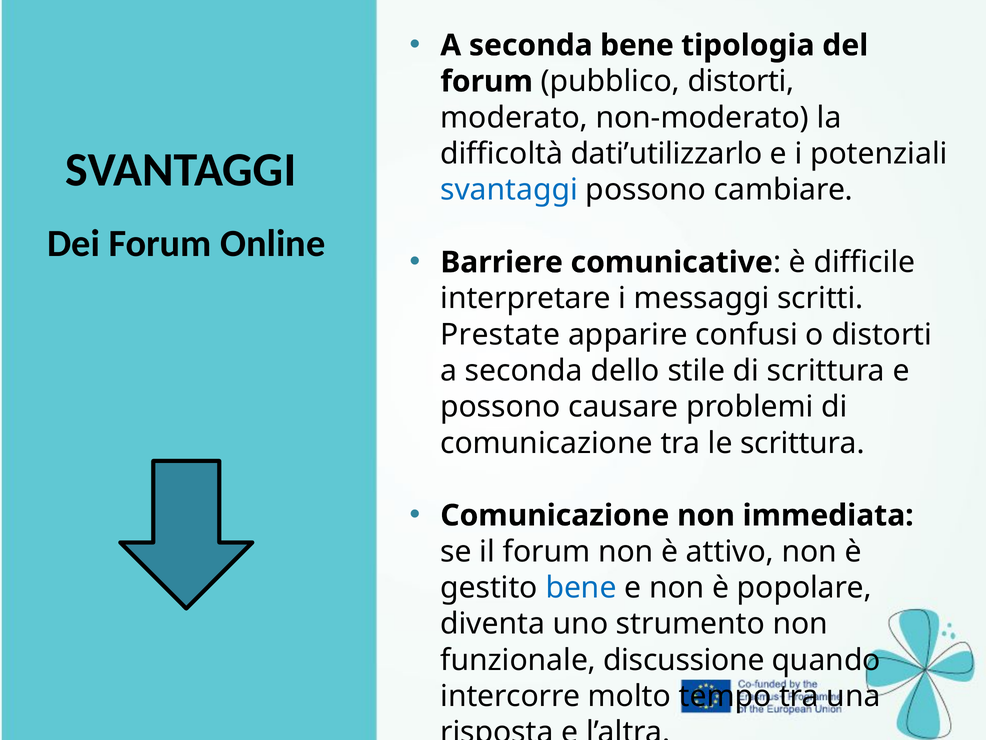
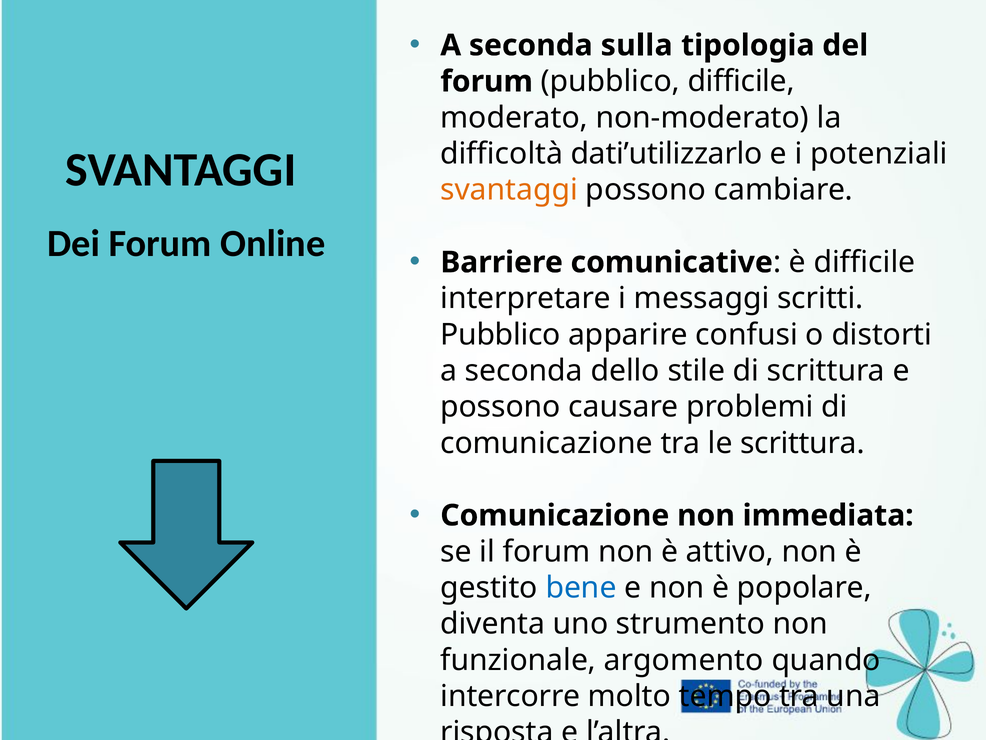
seconda bene: bene -> sulla
pubblico distorti: distorti -> difficile
svantaggi at (509, 190) colour: blue -> orange
Prestate at (500, 334): Prestate -> Pubblico
discussione: discussione -> argomento
